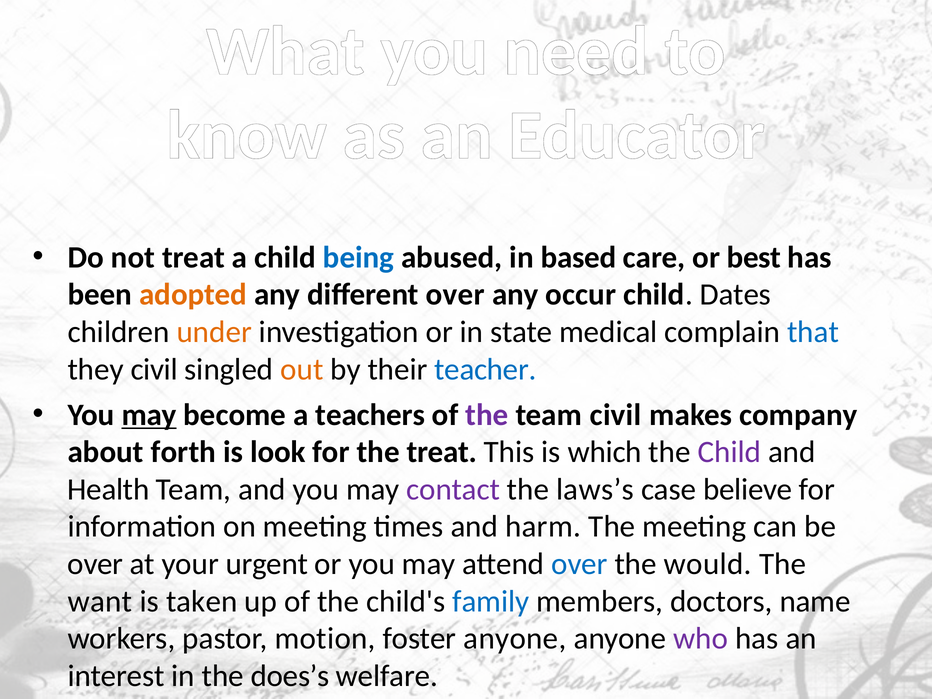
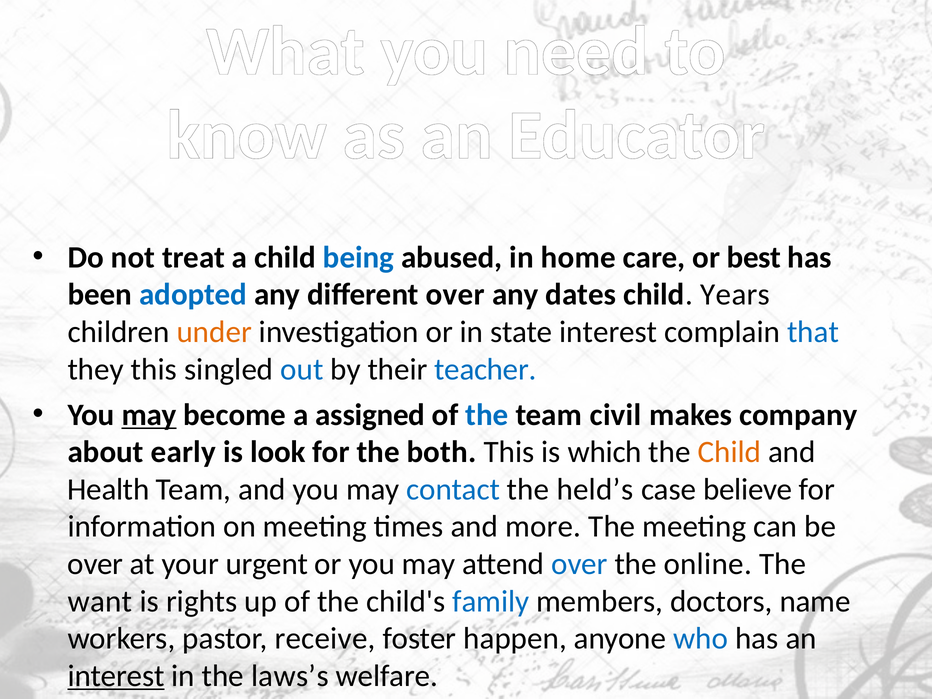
based: based -> home
adopted colour: orange -> blue
occur: occur -> dates
Dates: Dates -> Years
state medical: medical -> interest
they civil: civil -> this
out colour: orange -> blue
teachers: teachers -> assigned
the at (487, 415) colour: purple -> blue
forth: forth -> early
the treat: treat -> both
Child at (729, 452) colour: purple -> orange
contact colour: purple -> blue
laws’s: laws’s -> held’s
harm: harm -> more
would: would -> online
taken: taken -> rights
motion: motion -> receive
foster anyone: anyone -> happen
who colour: purple -> blue
interest at (116, 676) underline: none -> present
does’s: does’s -> laws’s
